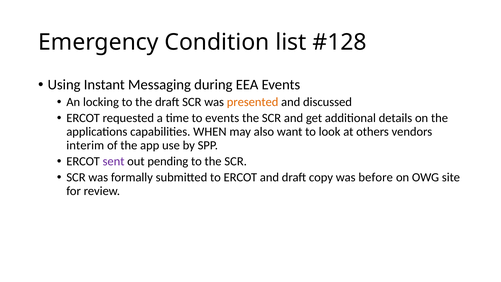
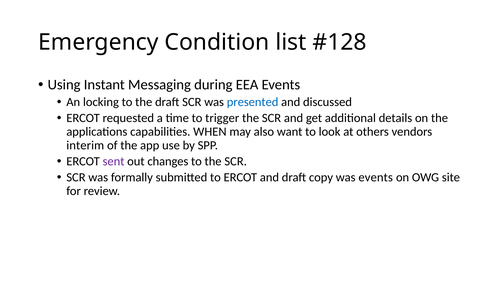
presented colour: orange -> blue
to events: events -> trigger
pending: pending -> changes
was before: before -> events
